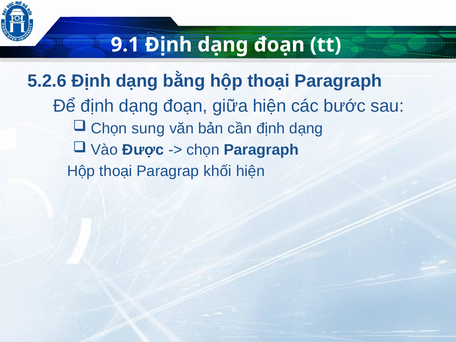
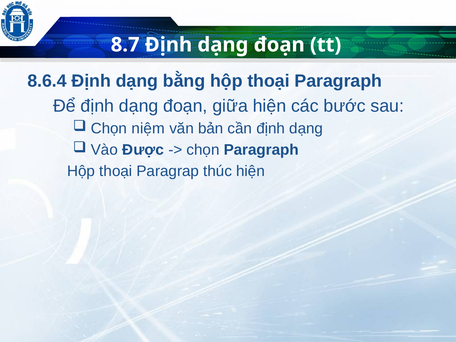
9.1: 9.1 -> 8.7
5.2.6: 5.2.6 -> 8.6.4
sung: sung -> niệm
khối: khối -> thúc
